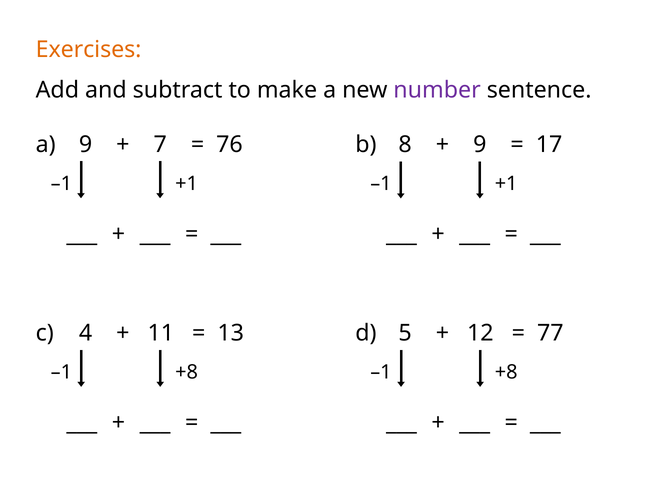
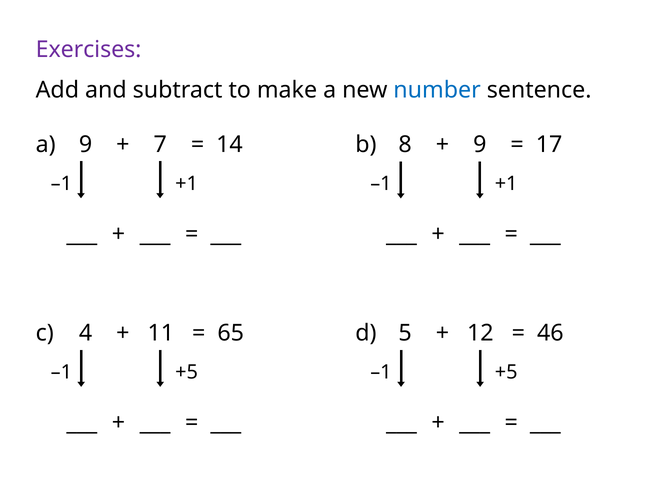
Exercises colour: orange -> purple
number colour: purple -> blue
76: 76 -> 14
13: 13 -> 65
77: 77 -> 46
+8 at (187, 372): +8 -> +5
+8 at (506, 372): +8 -> +5
